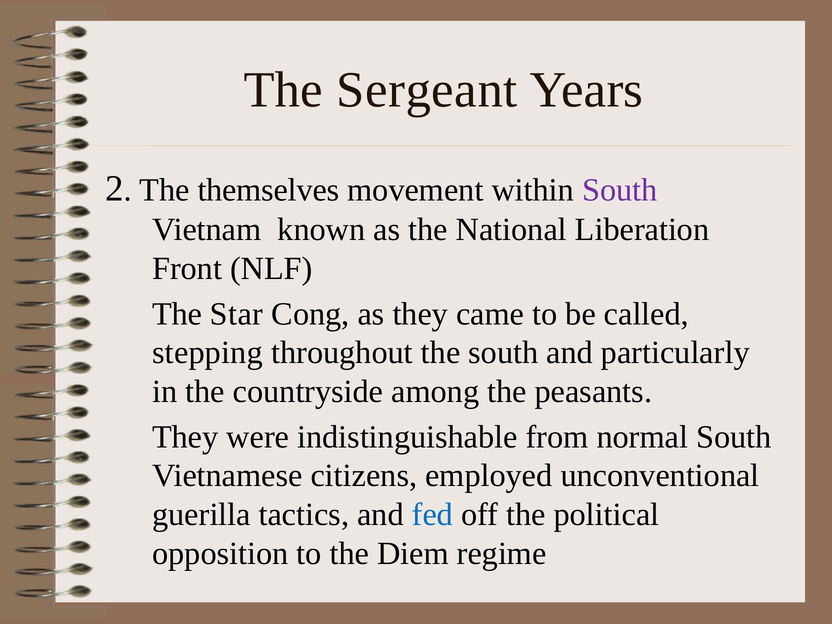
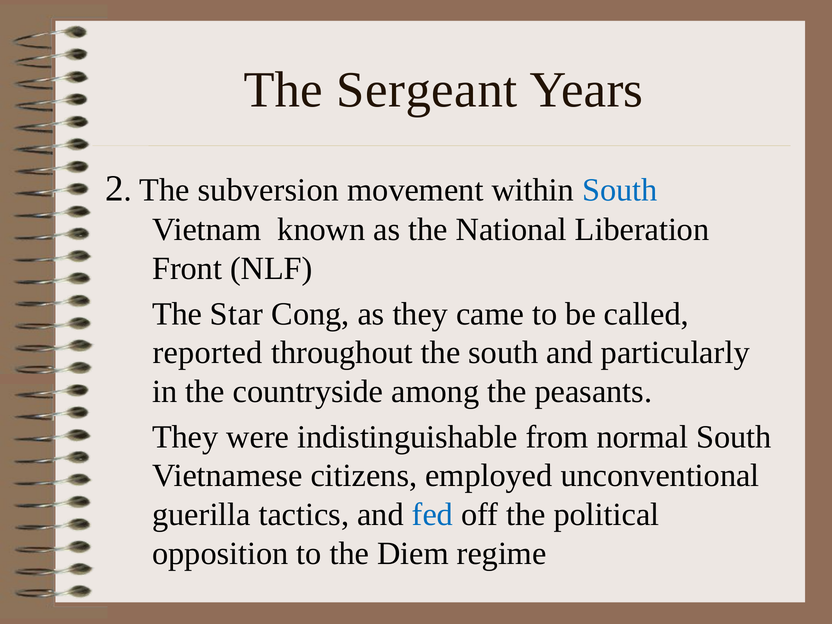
themselves: themselves -> subversion
South at (620, 190) colour: purple -> blue
stepping: stepping -> reported
